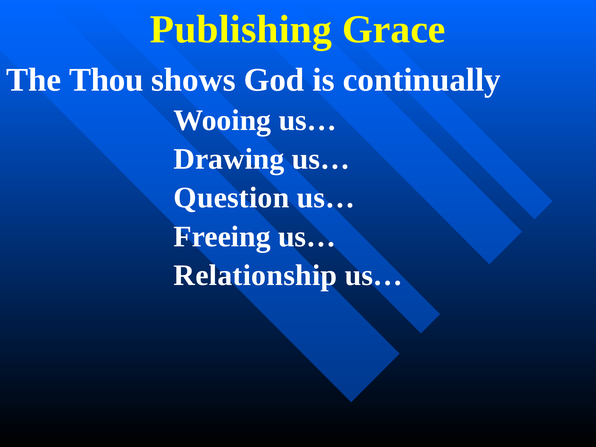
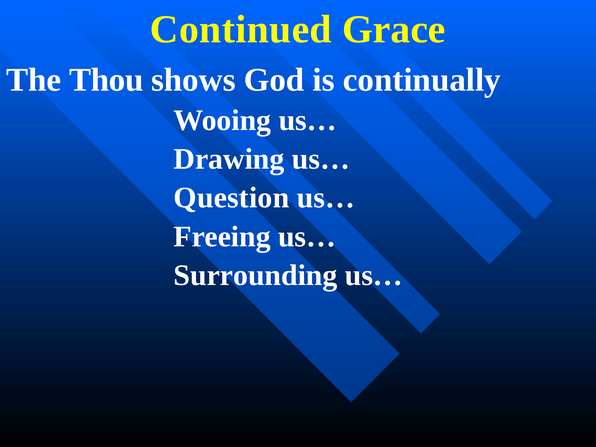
Publishing: Publishing -> Continued
Relationship: Relationship -> Surrounding
